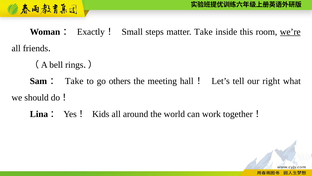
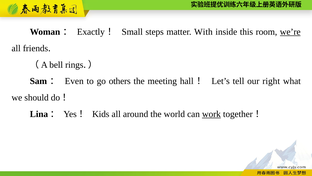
matter Take: Take -> With
Take at (74, 81): Take -> Even
work underline: none -> present
